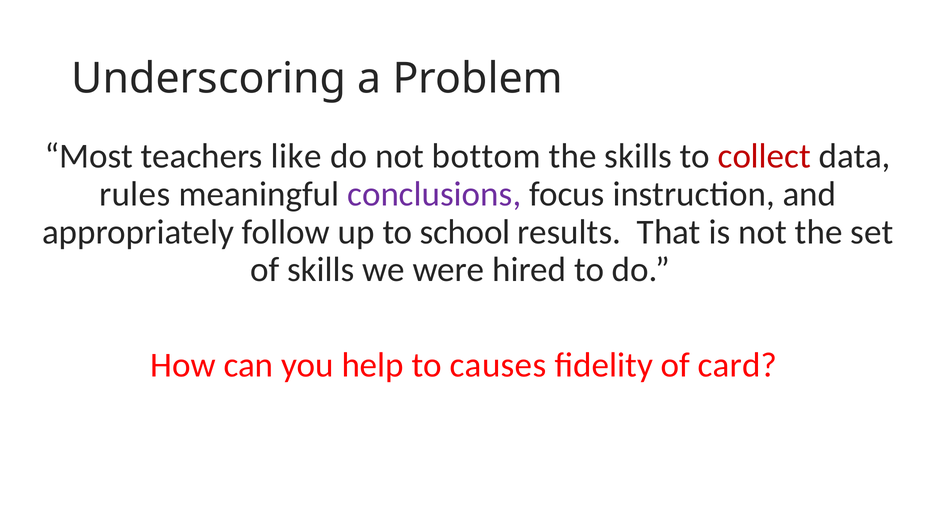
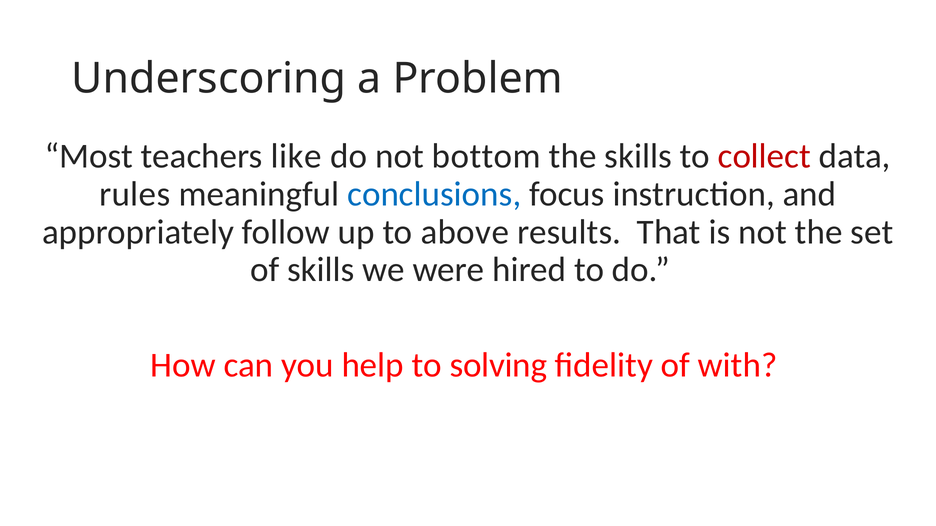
conclusions colour: purple -> blue
school: school -> above
causes: causes -> solving
card: card -> with
